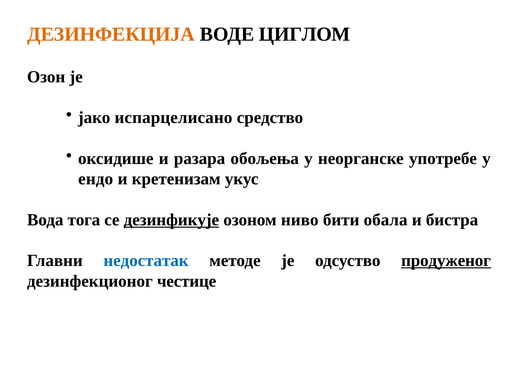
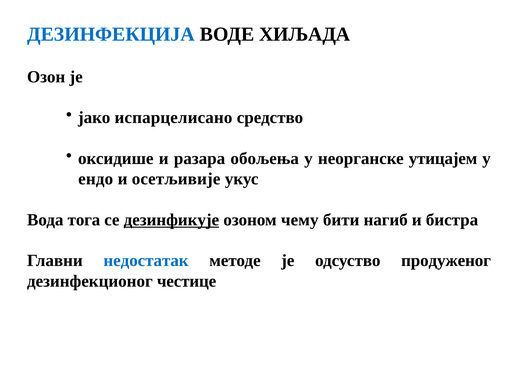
ДЕЗИНФЕКЦИЈА colour: orange -> blue
ЦИГЛОМ: ЦИГЛОМ -> ХИЉАДА
употребе: употребе -> утицајем
кретенизам: кретенизам -> осетљивије
ниво: ниво -> чему
обала: обала -> нагиб
продуженог underline: present -> none
